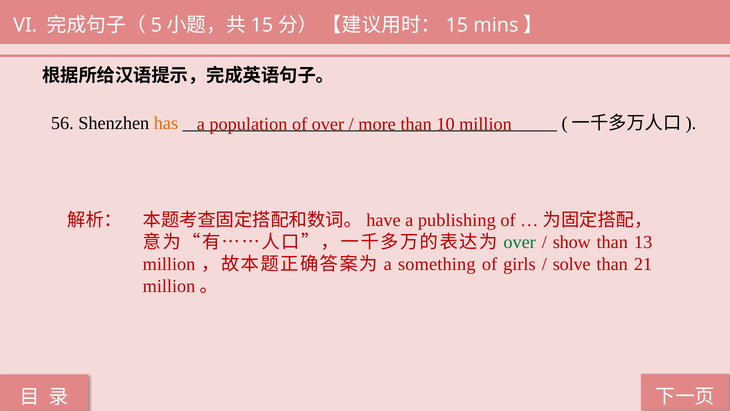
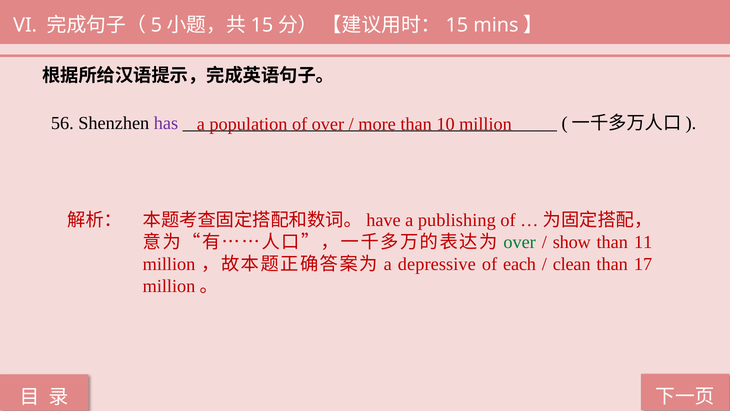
has colour: orange -> purple
13: 13 -> 11
something: something -> depressive
girls: girls -> each
solve: solve -> clean
21: 21 -> 17
